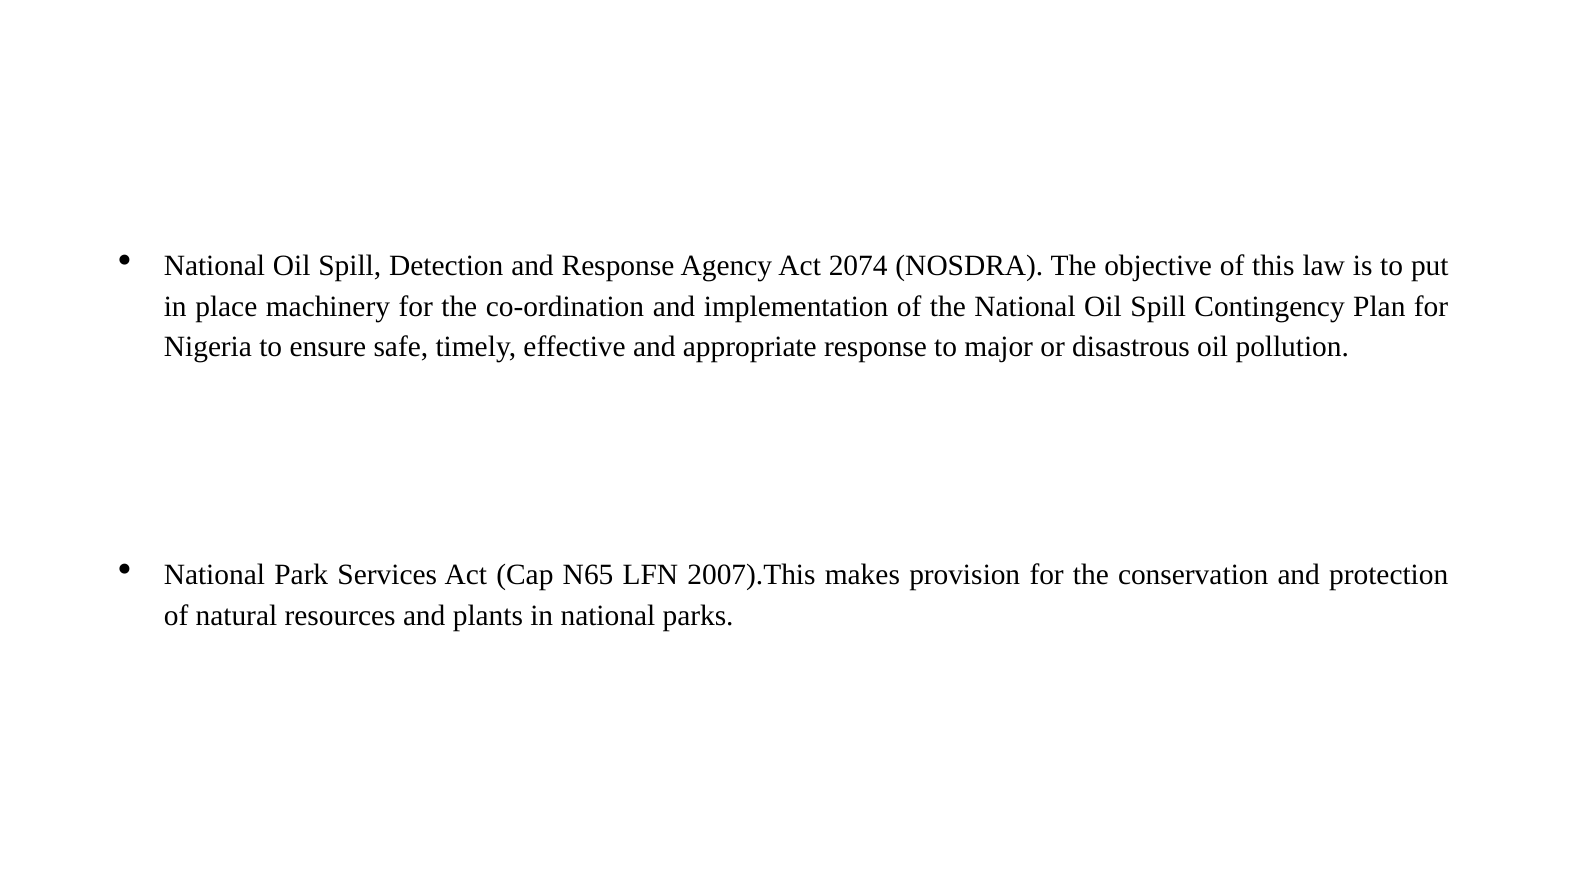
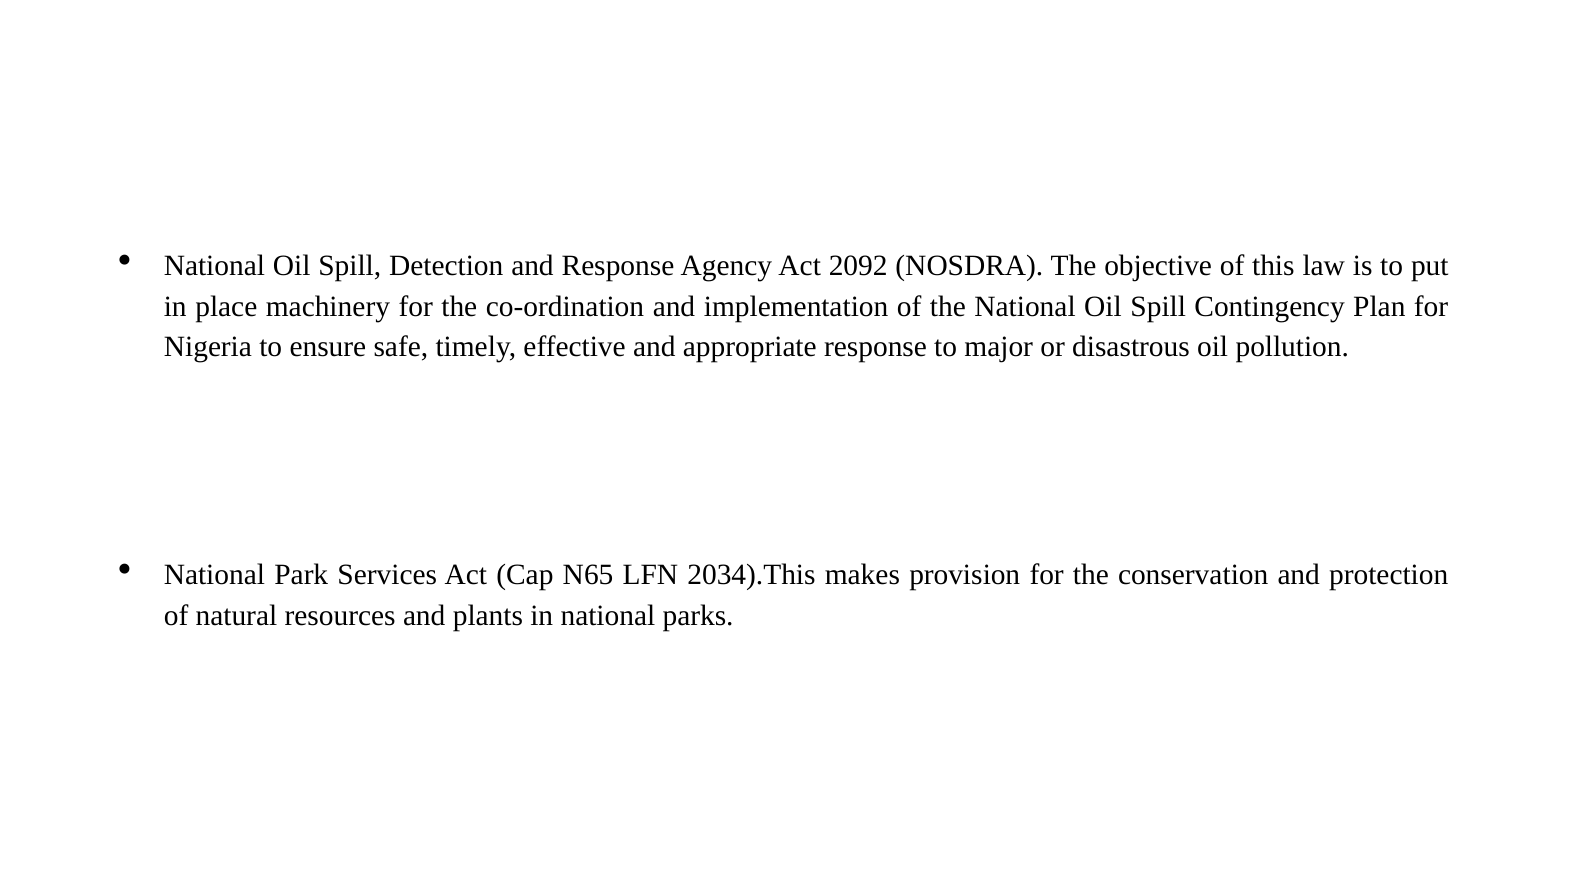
2074: 2074 -> 2092
2007).This: 2007).This -> 2034).This
